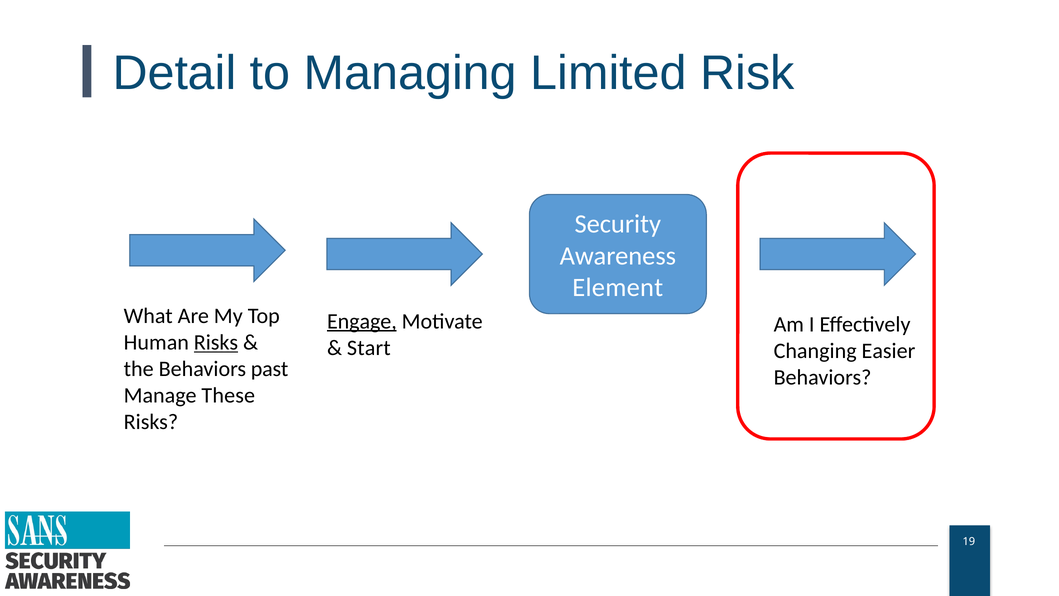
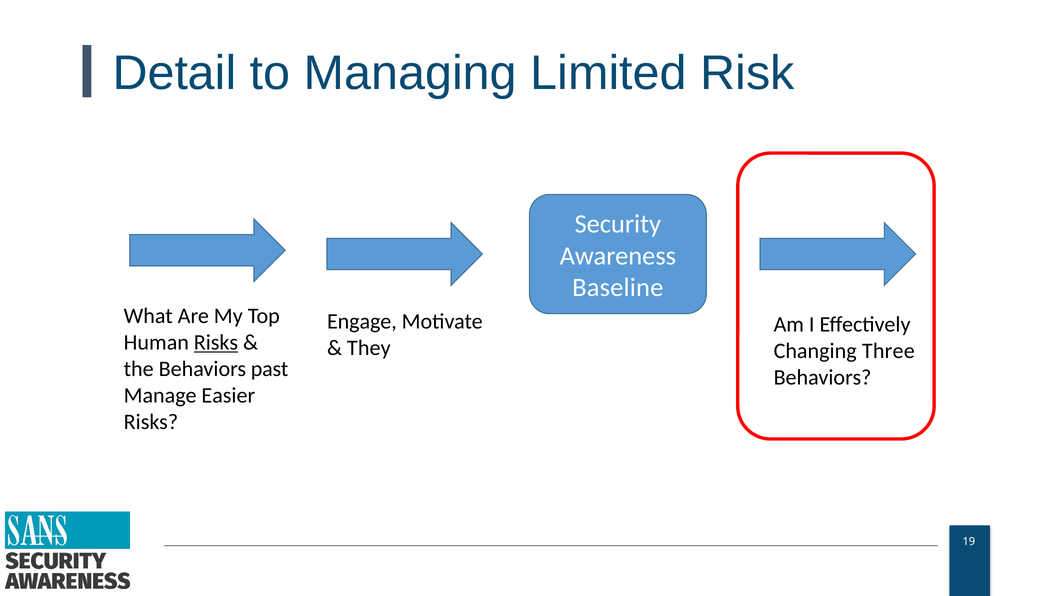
Element: Element -> Baseline
Engage underline: present -> none
Start: Start -> They
Easier: Easier -> Three
These: These -> Easier
